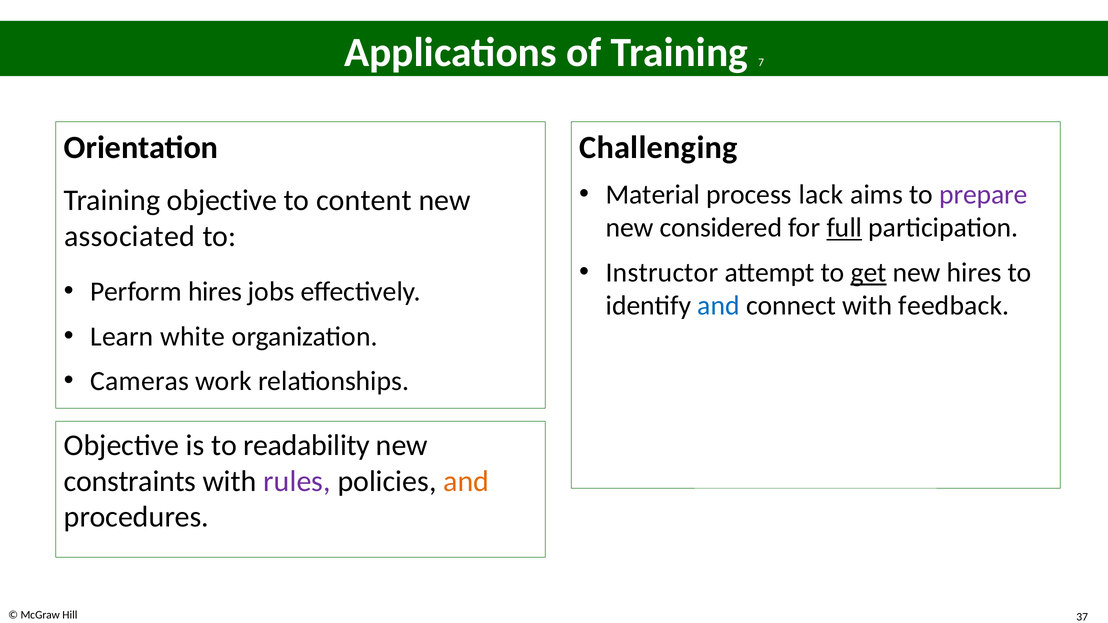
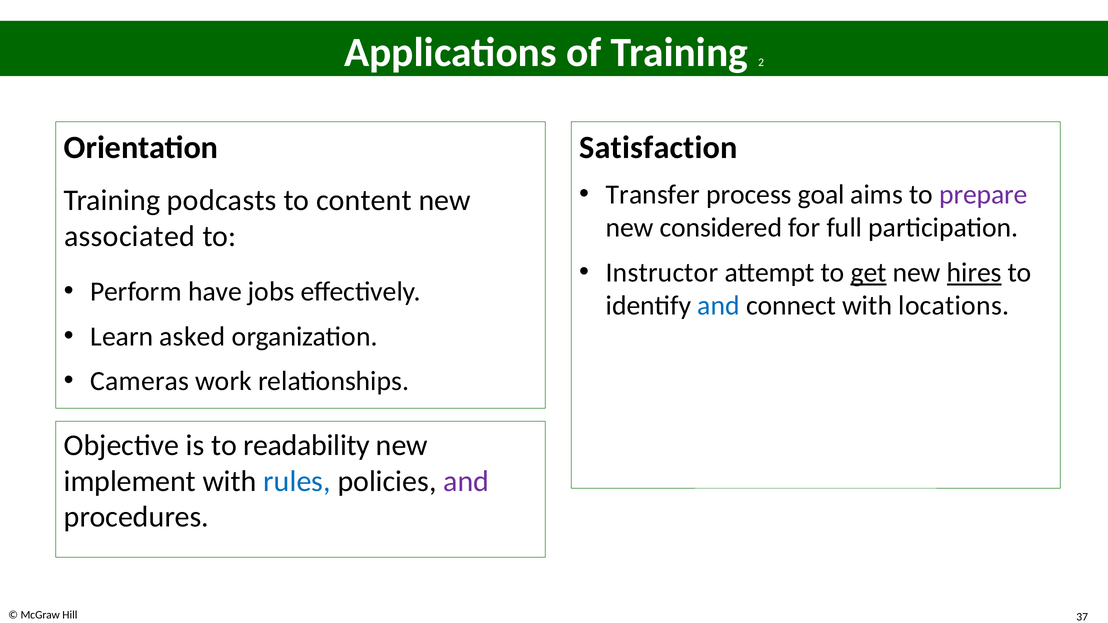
7: 7 -> 2
Challenging: Challenging -> Satisfaction
Material: Material -> Transfer
lack: lack -> goal
Training objective: objective -> podcasts
full underline: present -> none
hires at (974, 273) underline: none -> present
Perform hires: hires -> have
feedback: feedback -> locations
white: white -> asked
constraints: constraints -> implement
rules colour: purple -> blue
and at (466, 481) colour: orange -> purple
